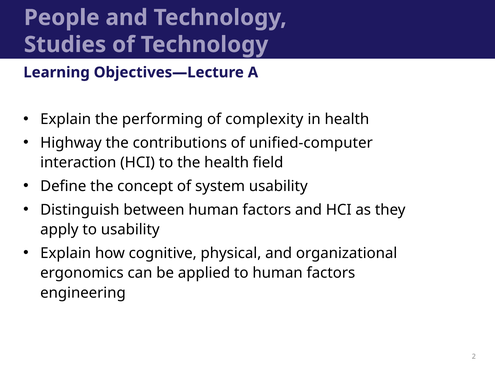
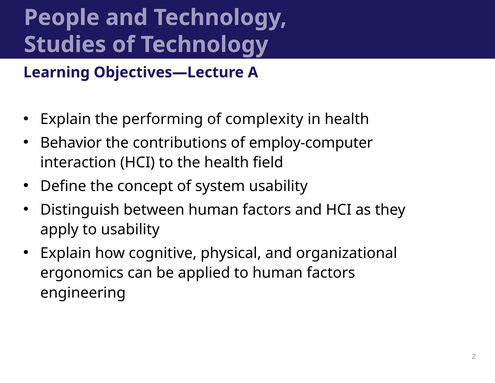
Highway: Highway -> Behavior
unified-computer: unified-computer -> employ-computer
